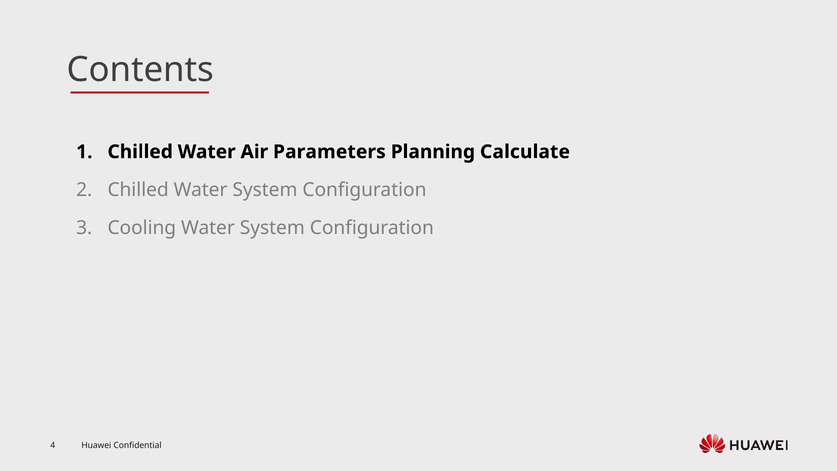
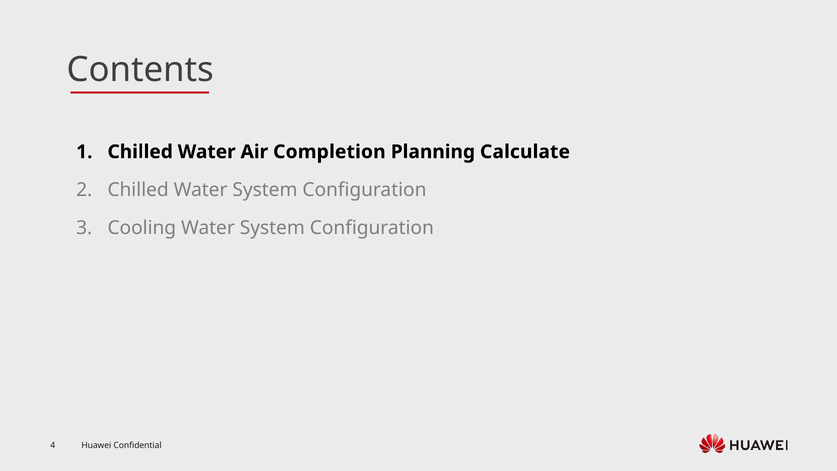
Parameters: Parameters -> Completion
